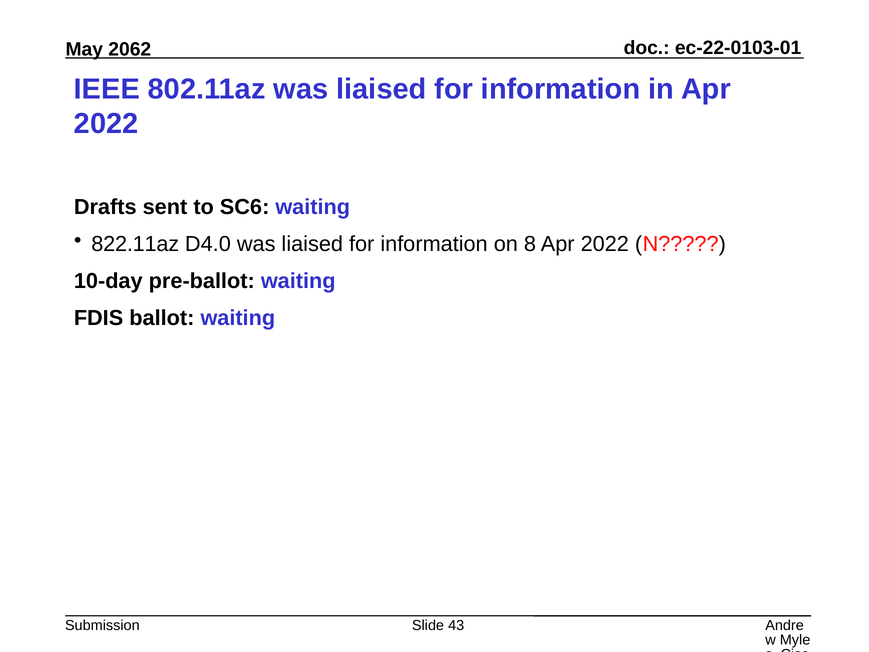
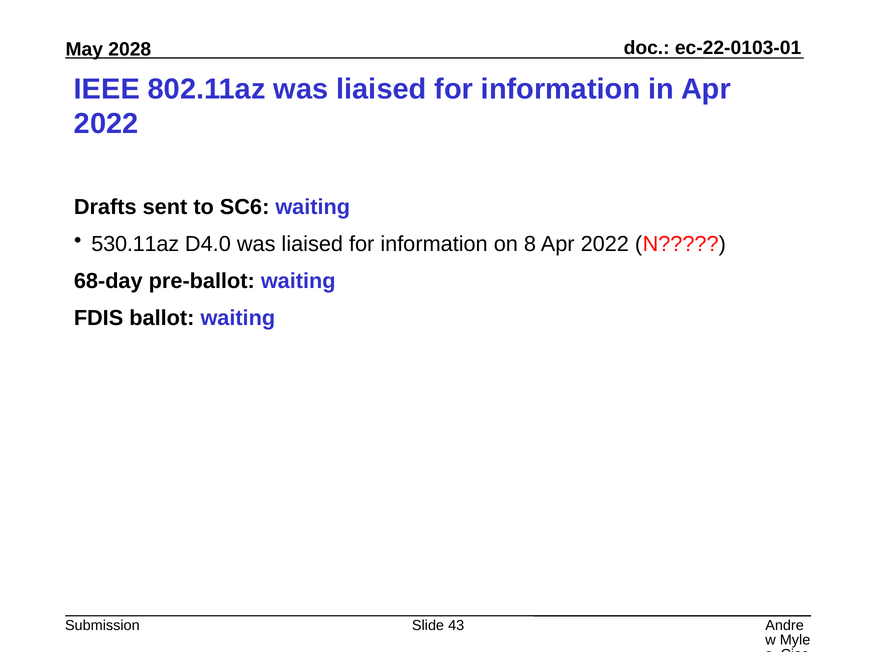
2062: 2062 -> 2028
822.11az: 822.11az -> 530.11az
10-day: 10-day -> 68-day
